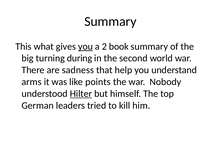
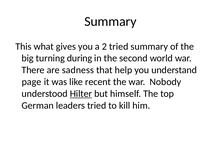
you at (85, 46) underline: present -> none
2 book: book -> tried
arms: arms -> page
points: points -> recent
